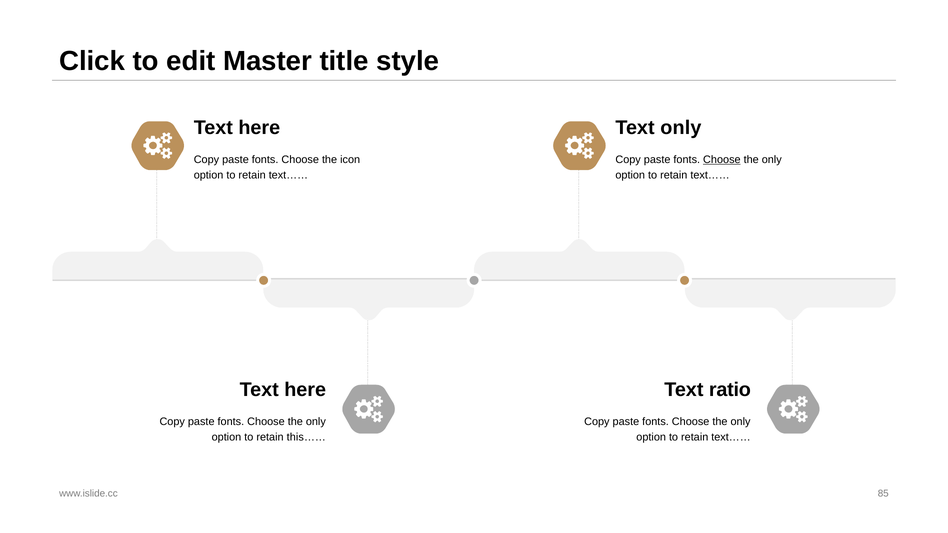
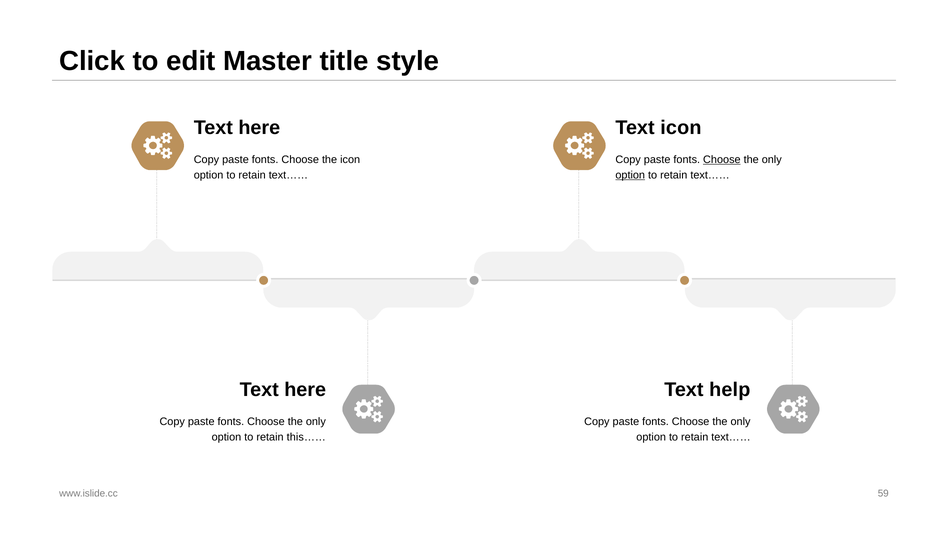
Text only: only -> icon
option at (630, 175) underline: none -> present
ratio: ratio -> help
85: 85 -> 59
